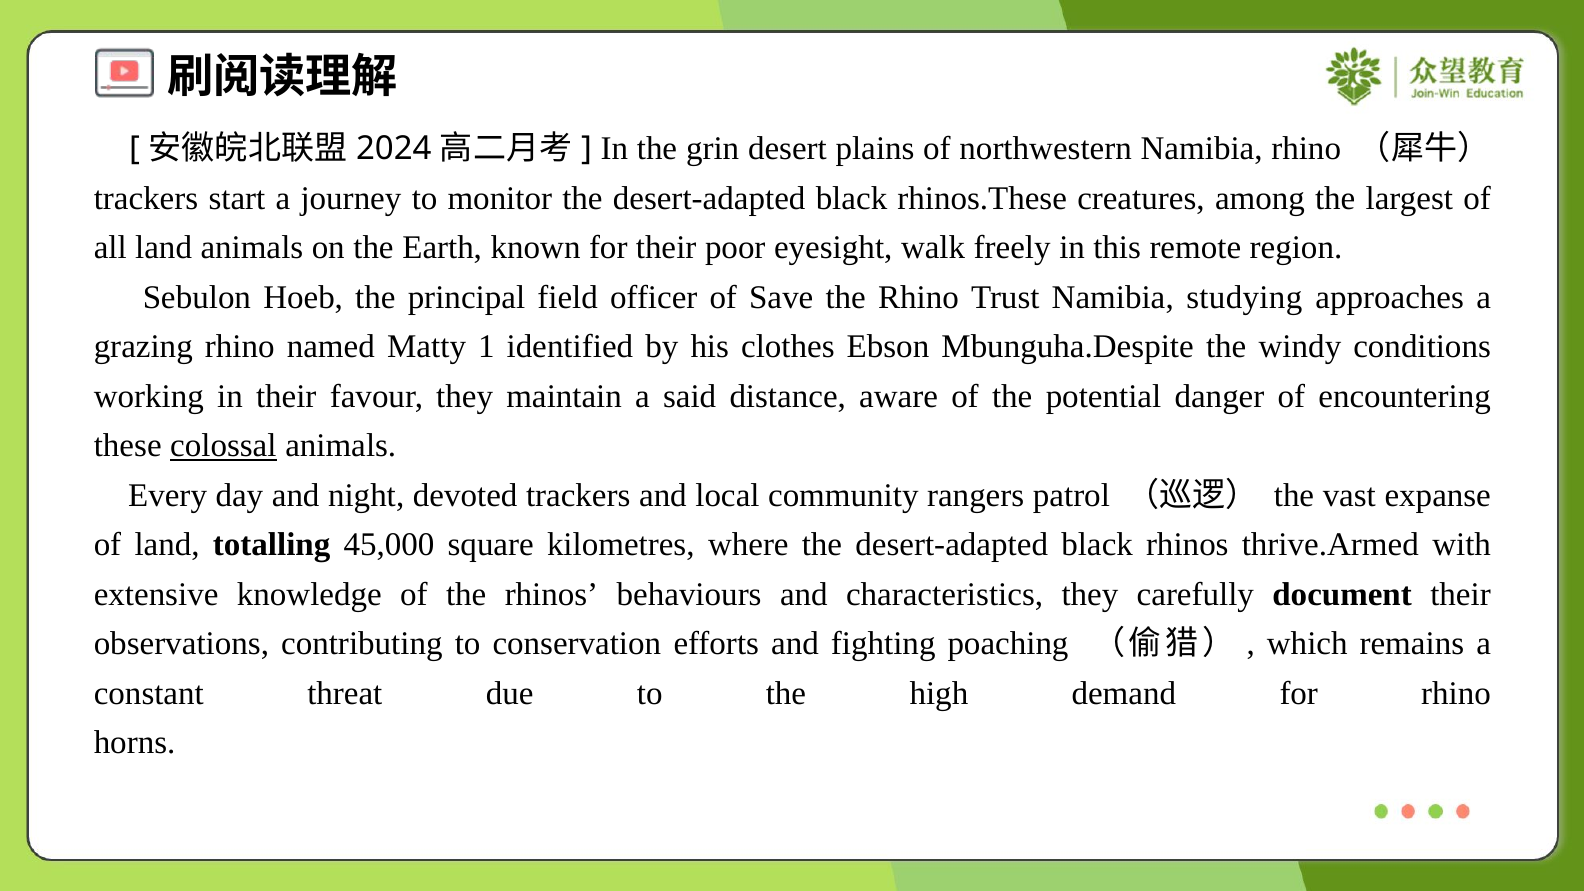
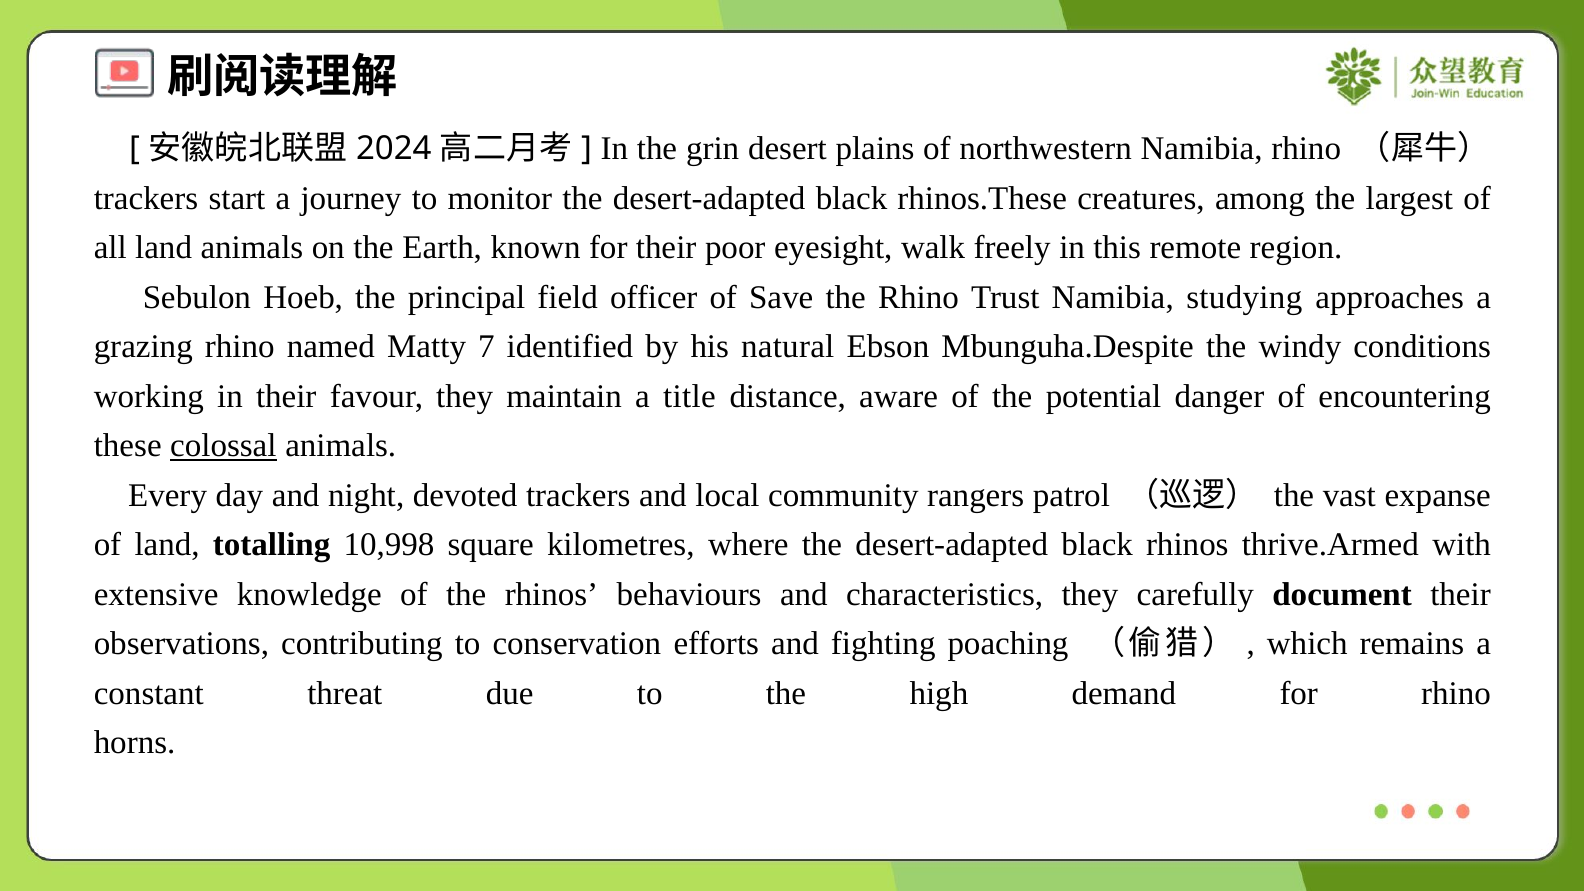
1: 1 -> 7
clothes: clothes -> natural
said: said -> title
45,000: 45,000 -> 10,998
